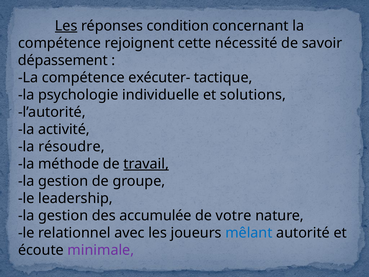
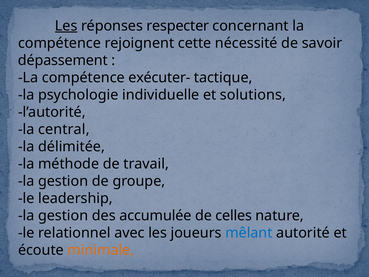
condition: condition -> respecter
activité: activité -> central
résoudre: résoudre -> délimitée
travail underline: present -> none
votre: votre -> celles
minimale colour: purple -> orange
